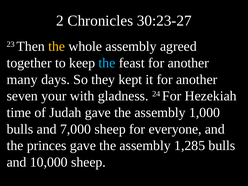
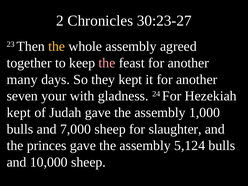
the at (107, 63) colour: light blue -> pink
time at (19, 113): time -> kept
everyone: everyone -> slaughter
1,285: 1,285 -> 5,124
